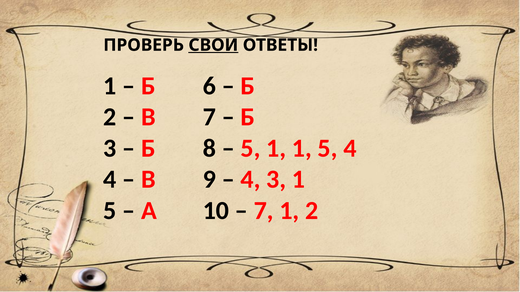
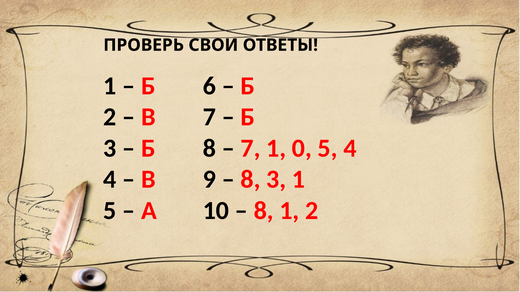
СВОИ underline: present -> none
5 at (250, 148): 5 -> 7
1 1: 1 -> 0
4 at (250, 180): 4 -> 8
7 at (264, 211): 7 -> 8
